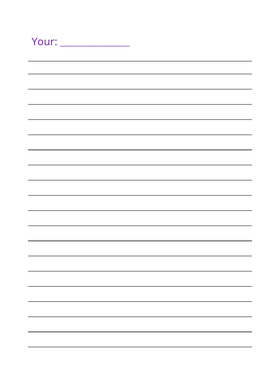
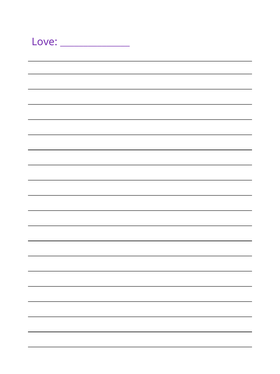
Your: Your -> Love
